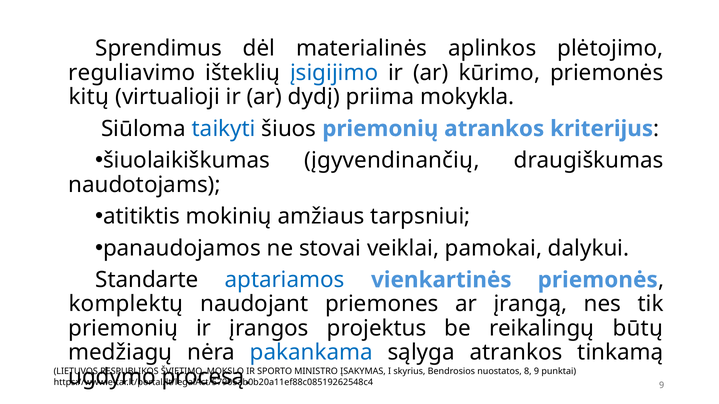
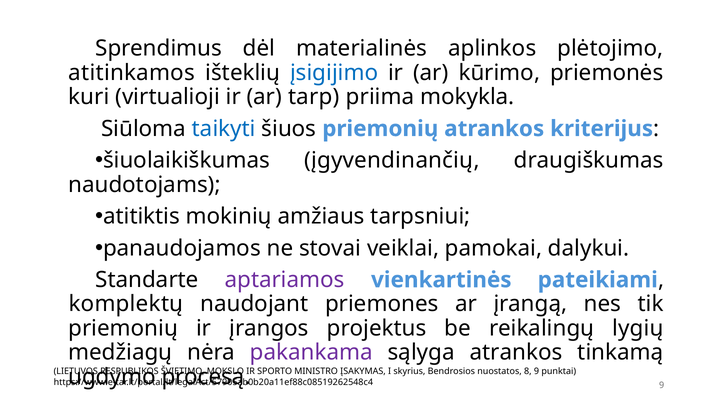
reguliavimo: reguliavimo -> atitinkamos
kitų: kitų -> kuri
dydį: dydį -> tarp
aptariamos colour: blue -> purple
vienkartinės priemonės: priemonės -> pateikiami
būtų: būtų -> lygių
pakankama colour: blue -> purple
